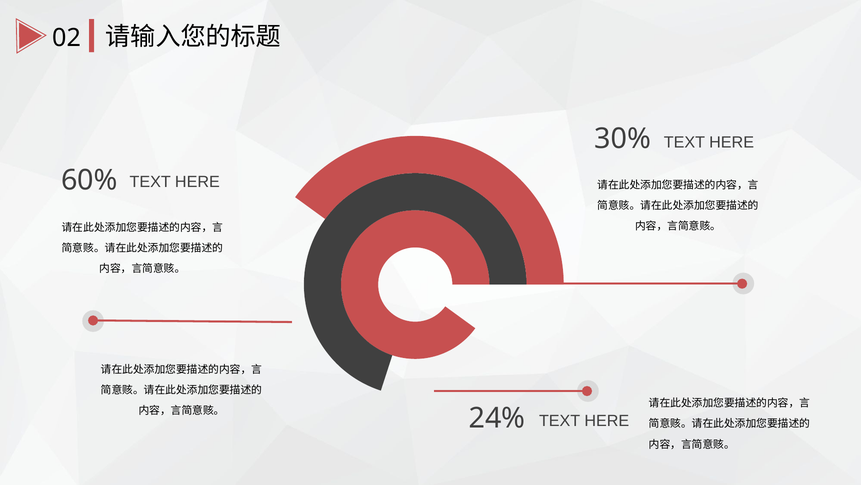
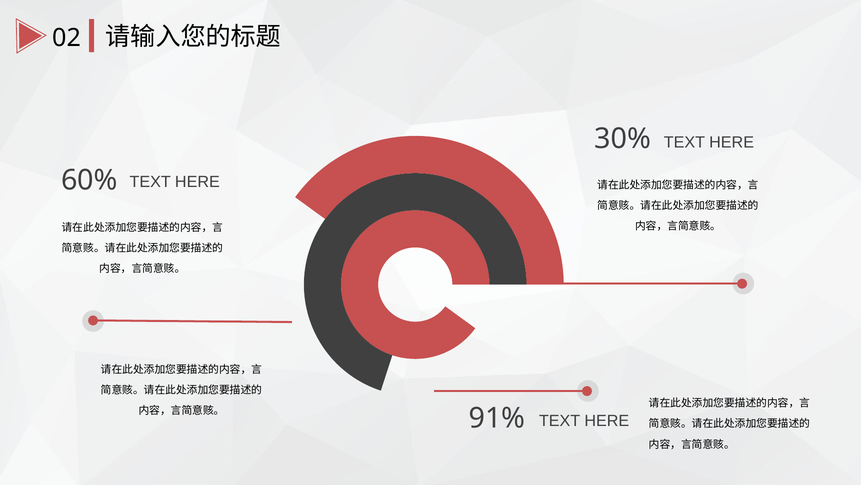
24%: 24% -> 91%
